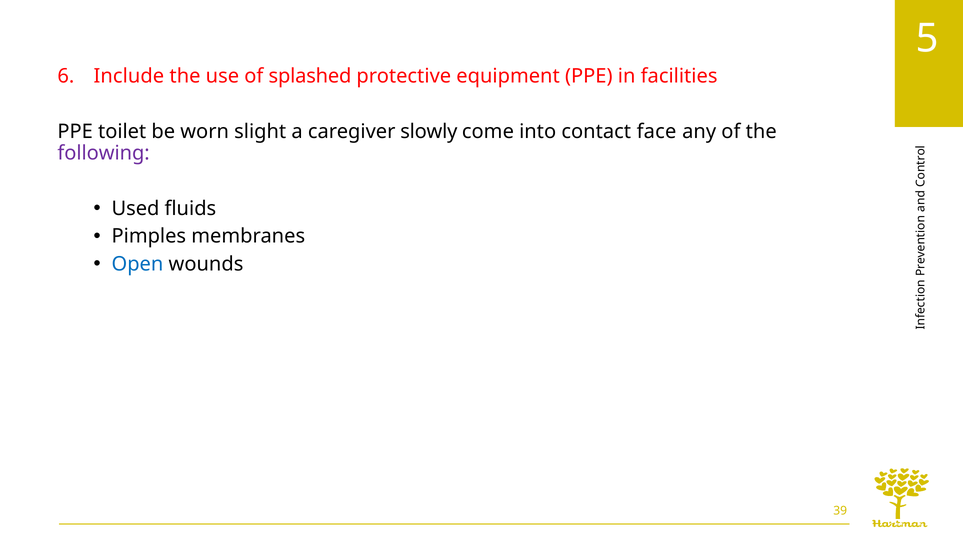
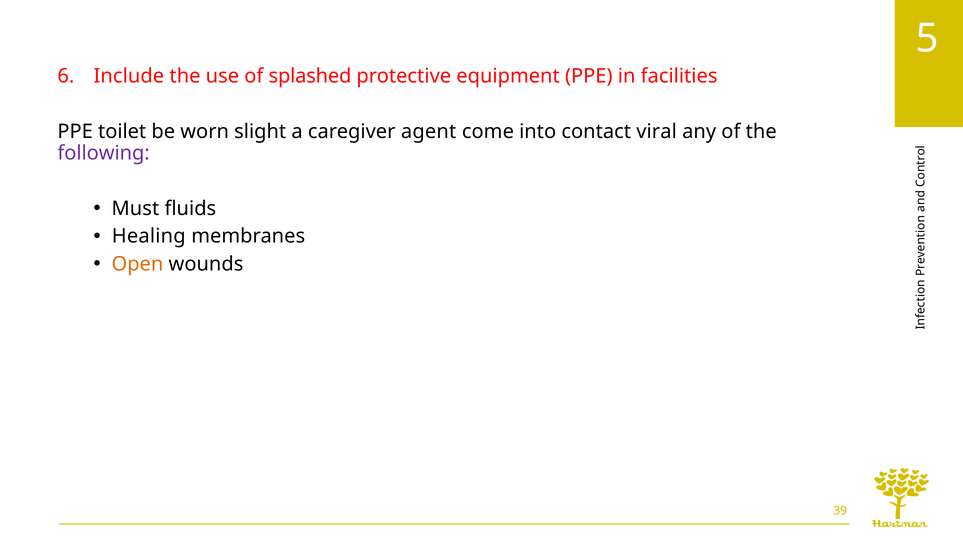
slowly: slowly -> agent
face: face -> viral
Used: Used -> Must
Pimples: Pimples -> Healing
Open colour: blue -> orange
